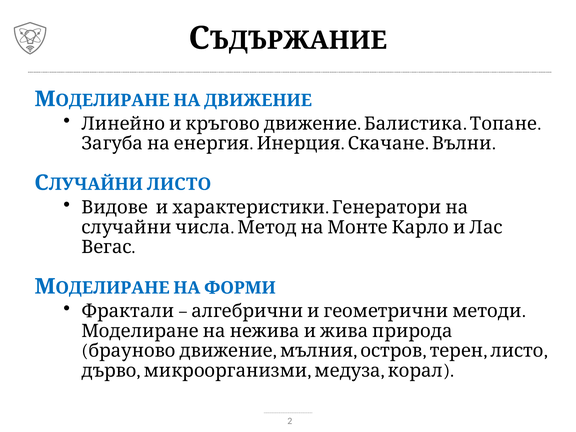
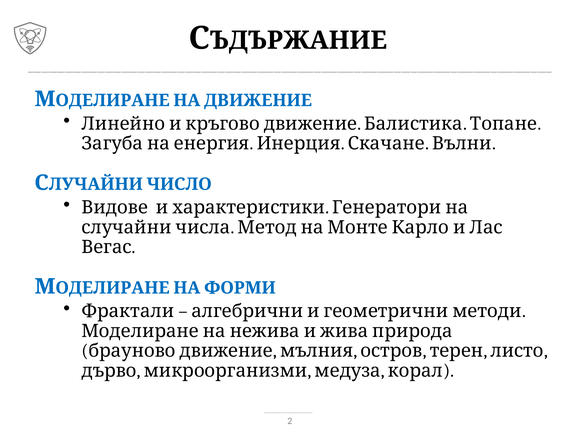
ЛИСТО at (179, 184): ЛИСТО -> ЧИСЛО
